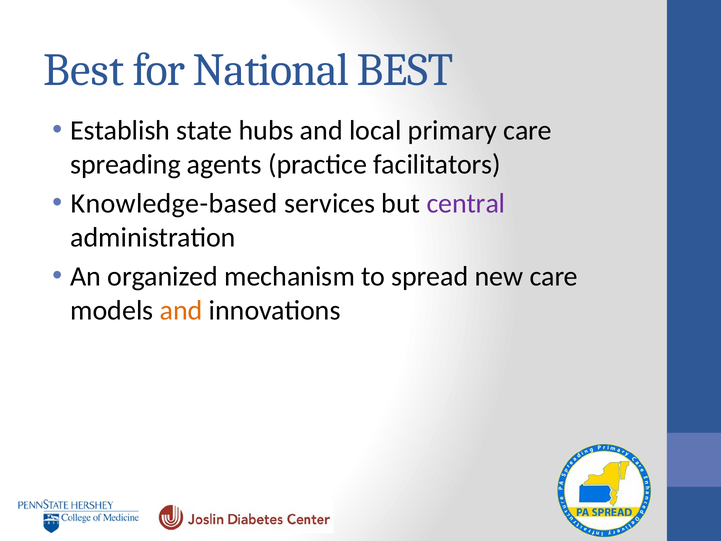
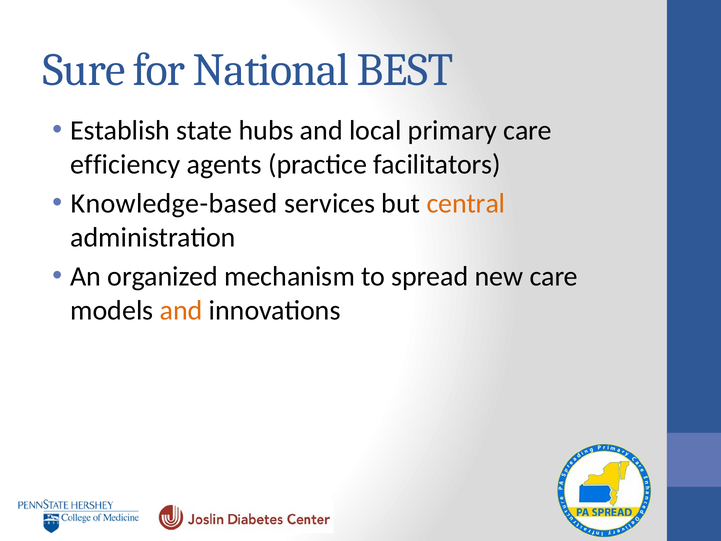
Best at (84, 70): Best -> Sure
spreading: spreading -> efficiency
central colour: purple -> orange
